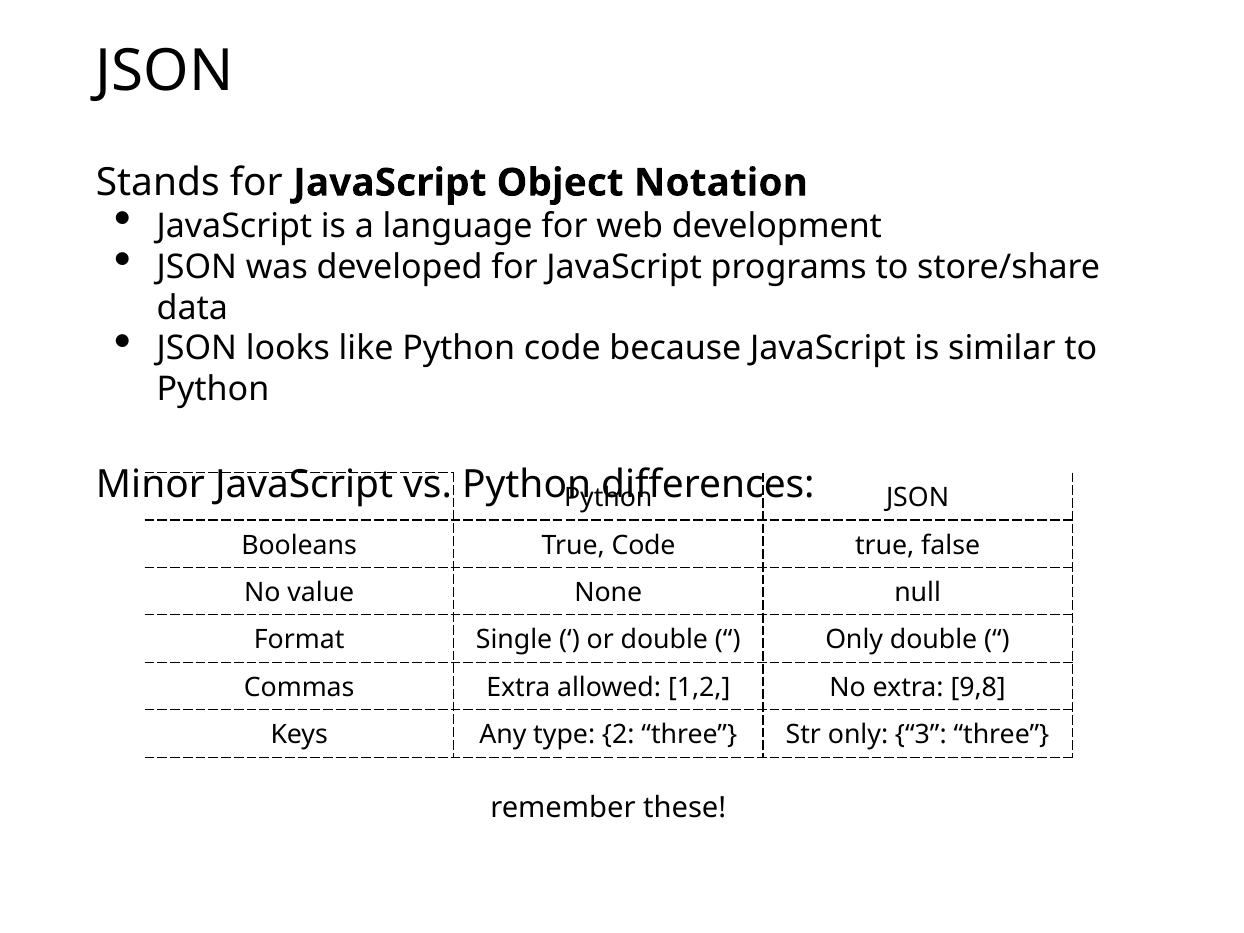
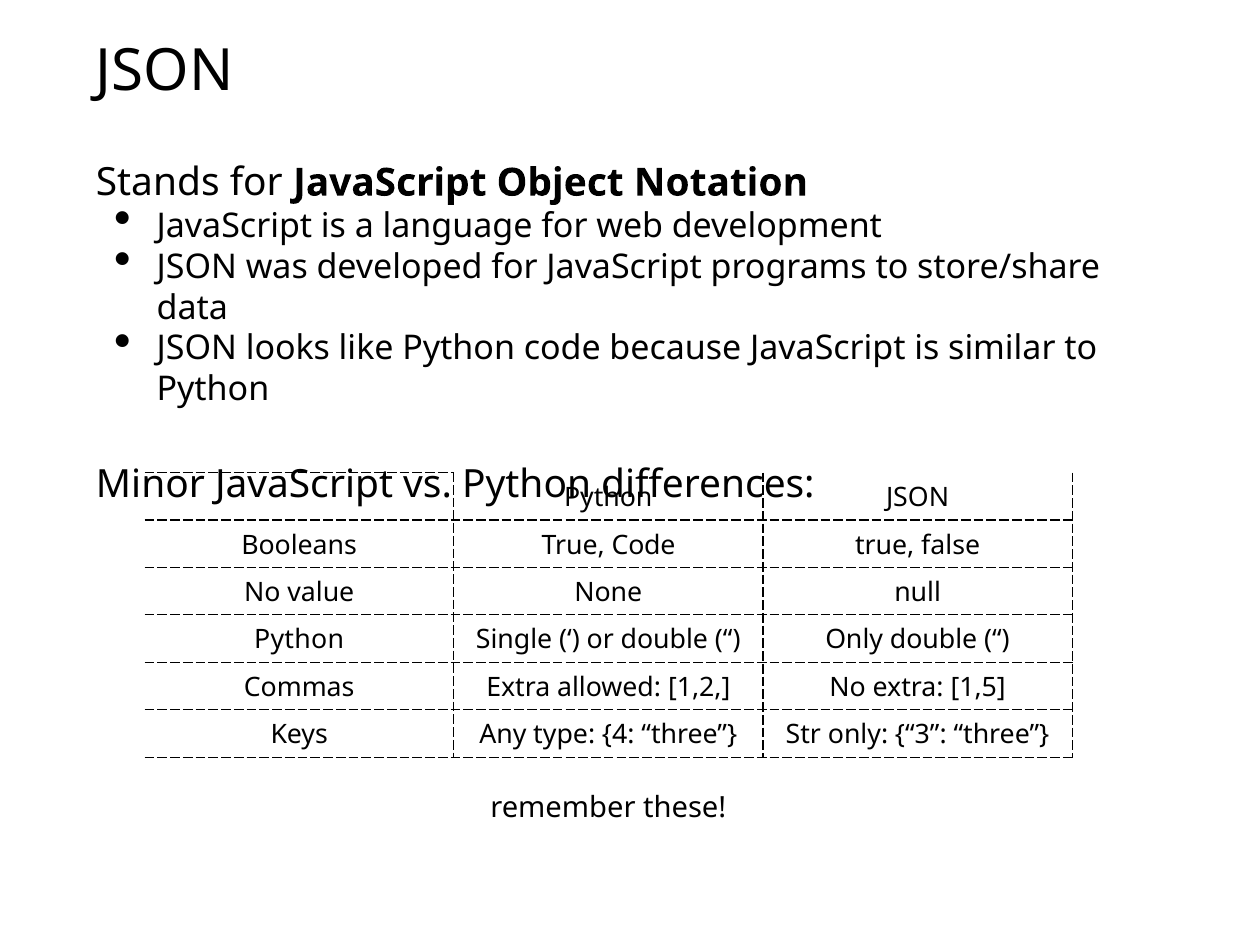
Format at (299, 640): Format -> Python
9,8: 9,8 -> 1,5
2: 2 -> 4
